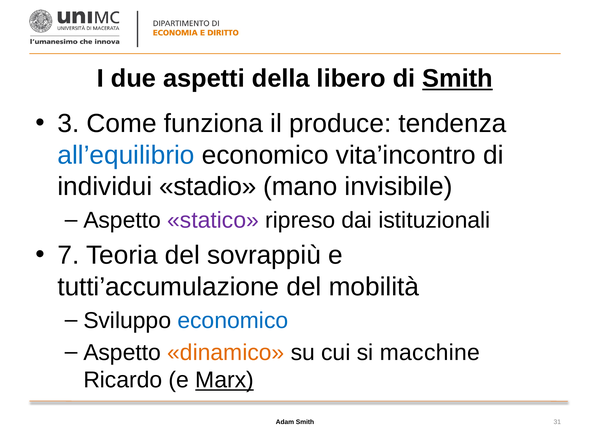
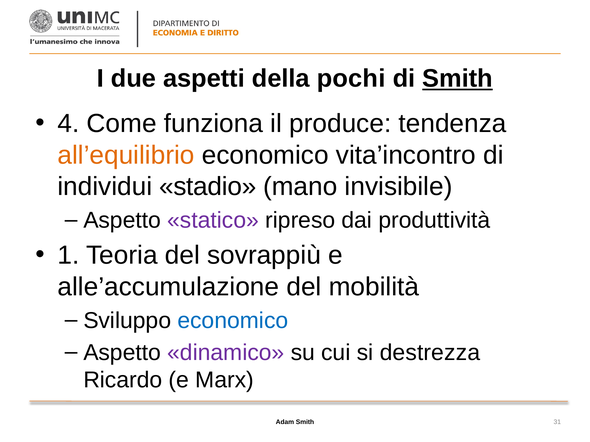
libero: libero -> pochi
3: 3 -> 4
all’equilibrio colour: blue -> orange
istituzionali: istituzionali -> produttività
7: 7 -> 1
tutti’accumulazione: tutti’accumulazione -> alle’accumulazione
dinamico colour: orange -> purple
macchine: macchine -> destrezza
Marx underline: present -> none
